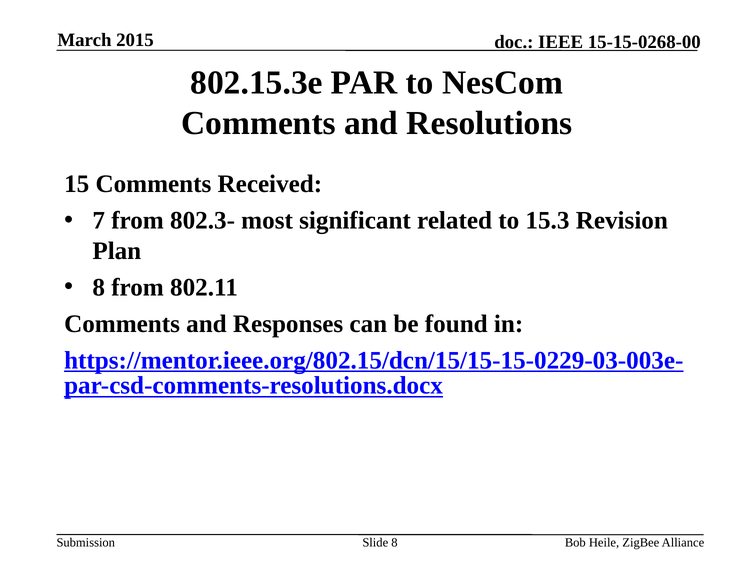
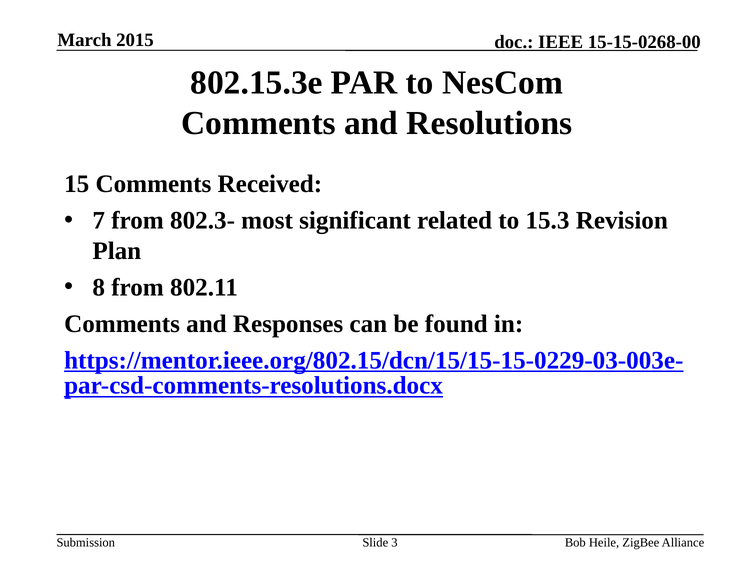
Slide 8: 8 -> 3
